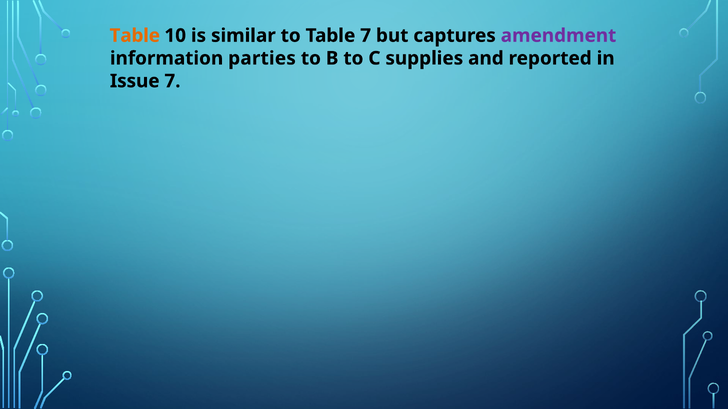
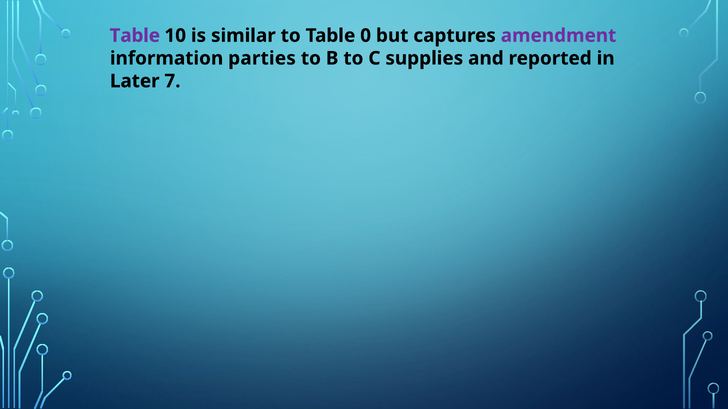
Table at (135, 36) colour: orange -> purple
Table 7: 7 -> 0
Issue: Issue -> Later
